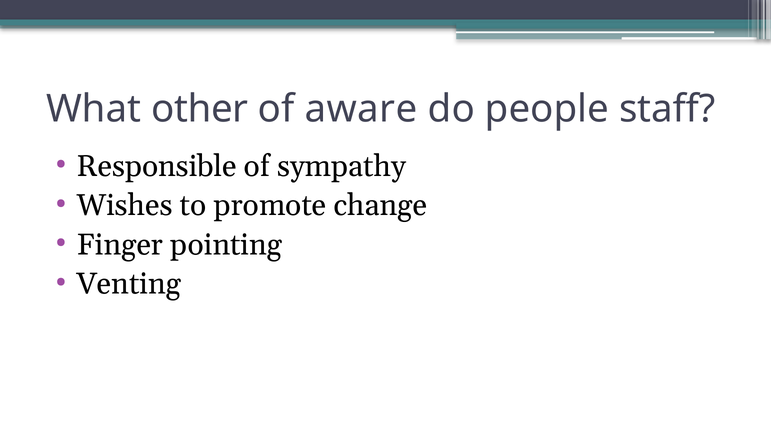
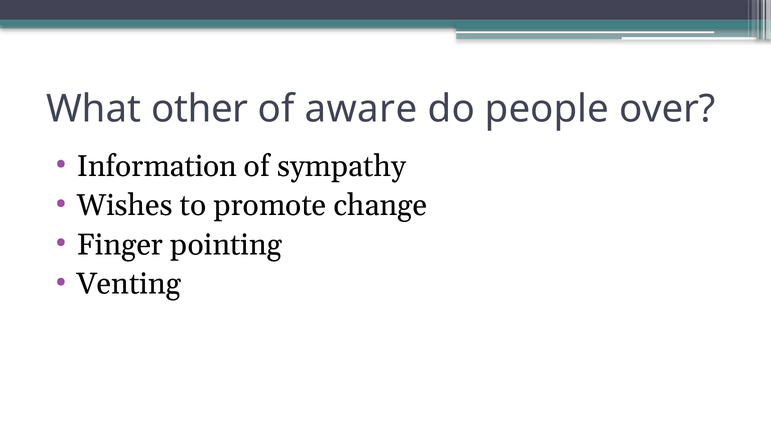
staff: staff -> over
Responsible: Responsible -> Information
